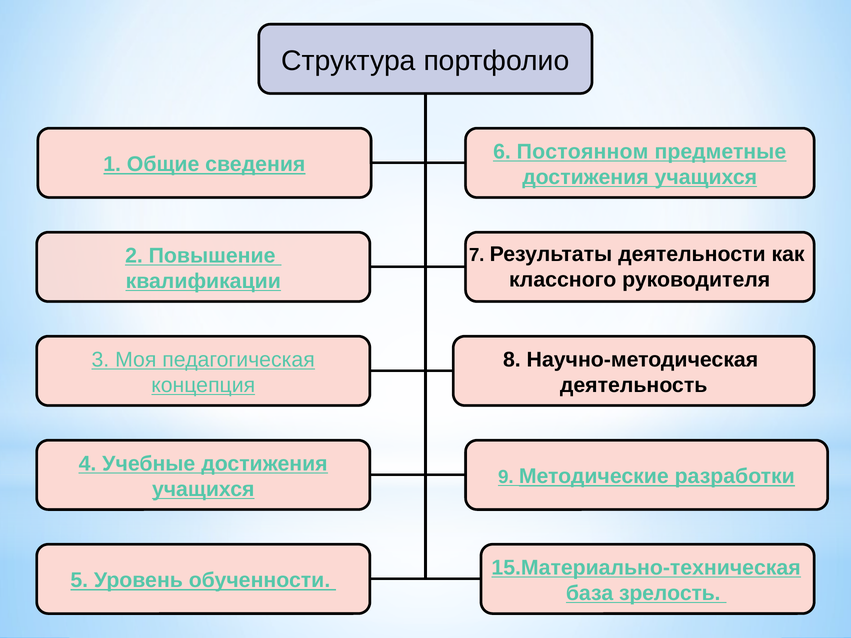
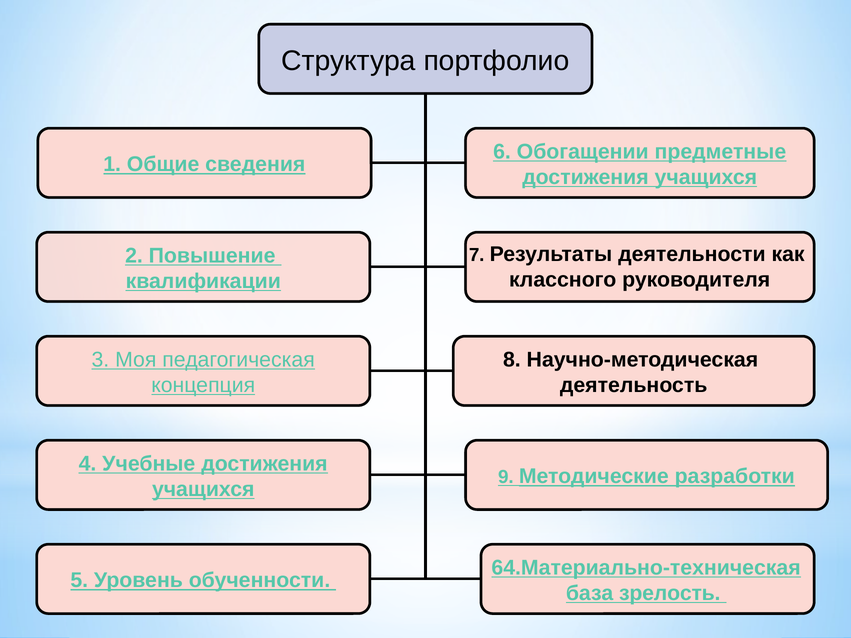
Постоянном: Постоянном -> Обогащении
15.Материально-техническая: 15.Материально-техническая -> 64.Материально-техническая
